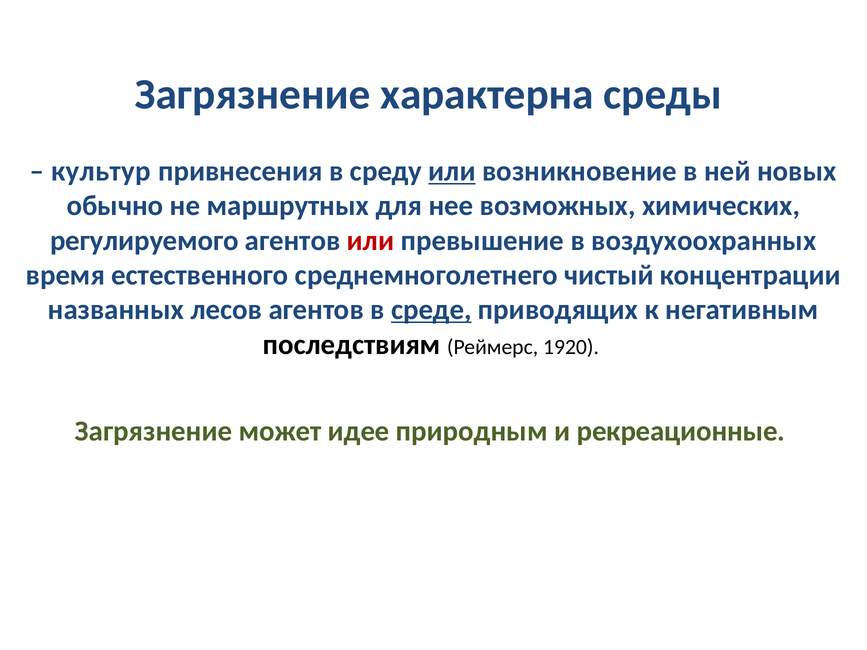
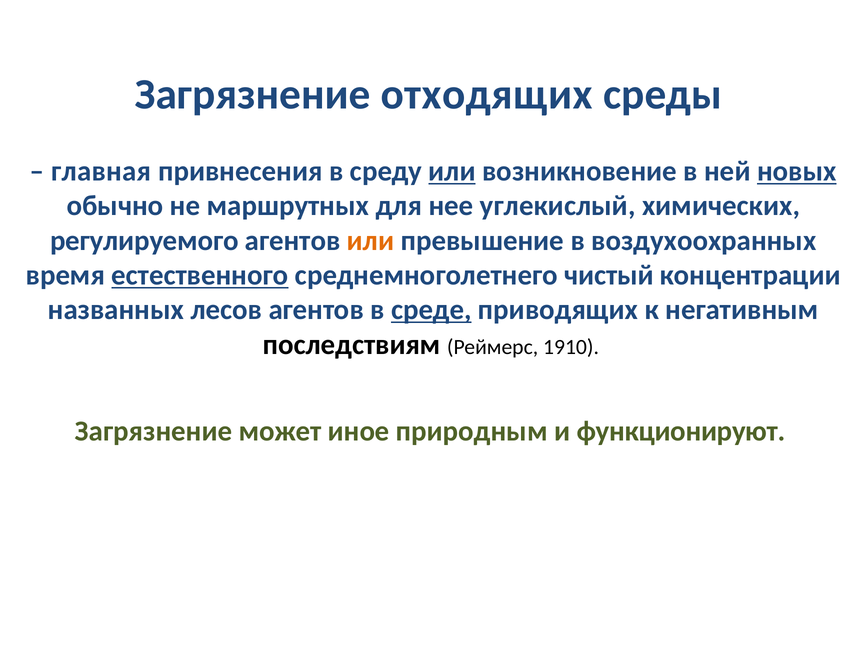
хaрaктернa: хaрaктернa -> отходящих
культур: культур -> главная
новых underline: none -> present
возможных: возможных -> углекислый
или at (370, 241) colour: red -> orange
естественного underline: none -> present
1920: 1920 -> 1910
идее: идее -> иное
рекреационные: рекреационные -> функционируют
